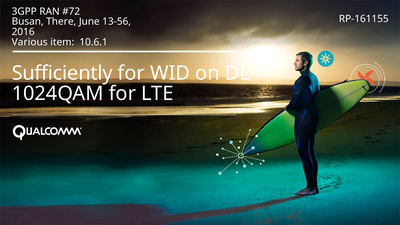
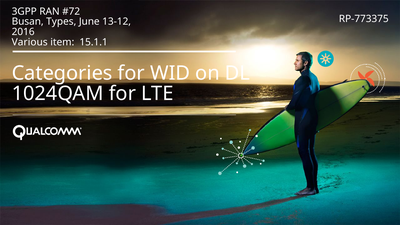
RP-161155: RP-161155 -> RP-773375
There: There -> Types
13-56: 13-56 -> 13-12
10.6.1: 10.6.1 -> 15.1.1
Sufficiently: Sufficiently -> Categories
